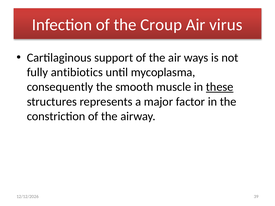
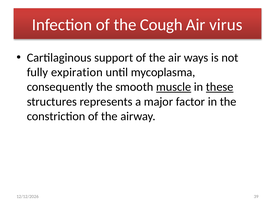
Croup: Croup -> Cough
antibiotics: antibiotics -> expiration
muscle underline: none -> present
